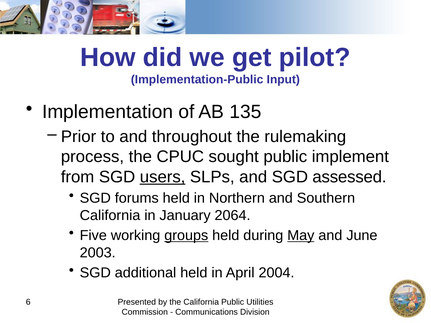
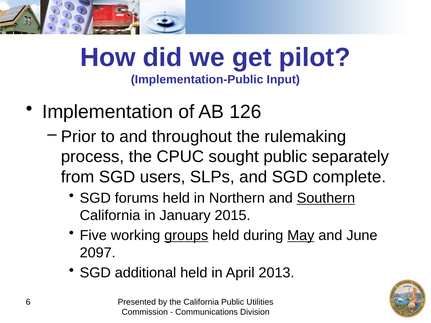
135: 135 -> 126
implement: implement -> separately
users underline: present -> none
assessed: assessed -> complete
Southern underline: none -> present
2064: 2064 -> 2015
2003: 2003 -> 2097
2004: 2004 -> 2013
